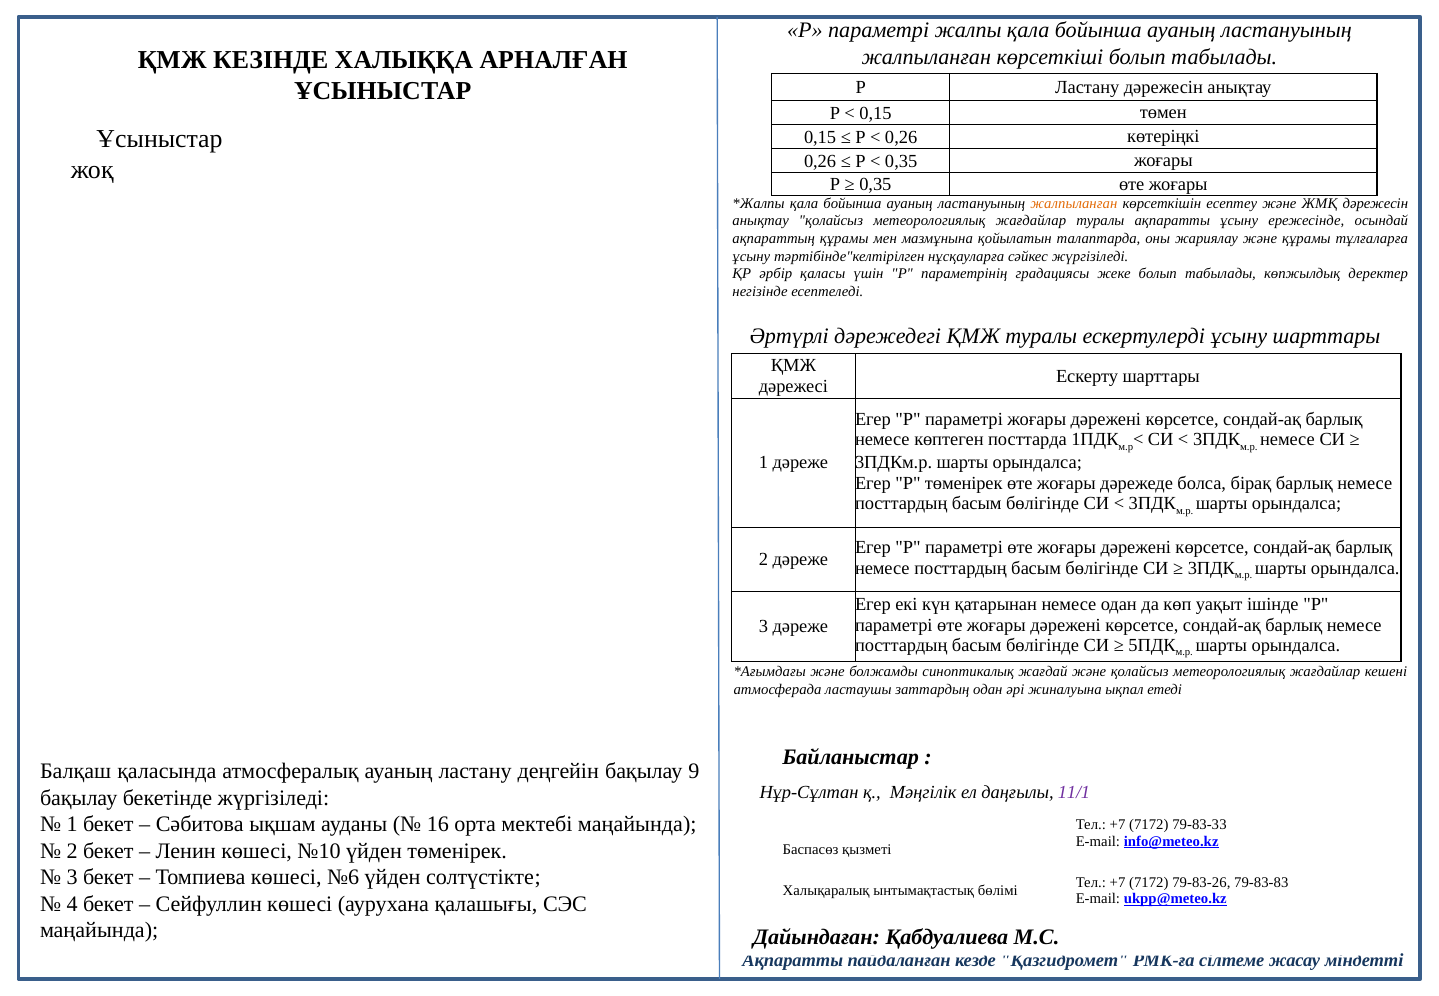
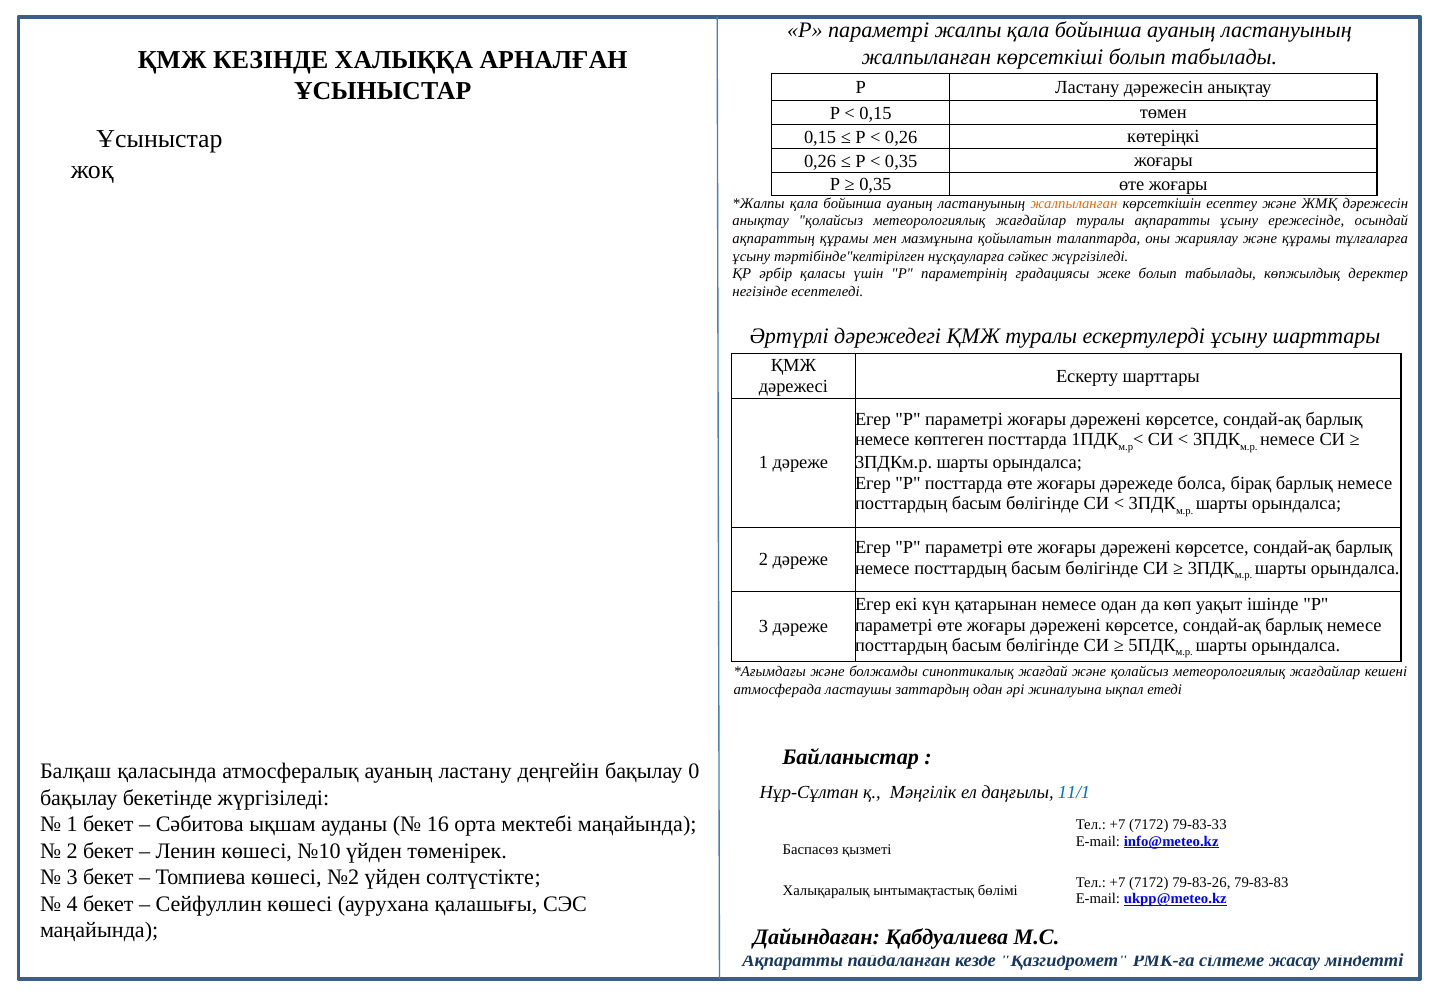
P төменірек: төменірек -> посттарда
9: 9 -> 0
11/1 colour: purple -> blue
№6: №6 -> №2
